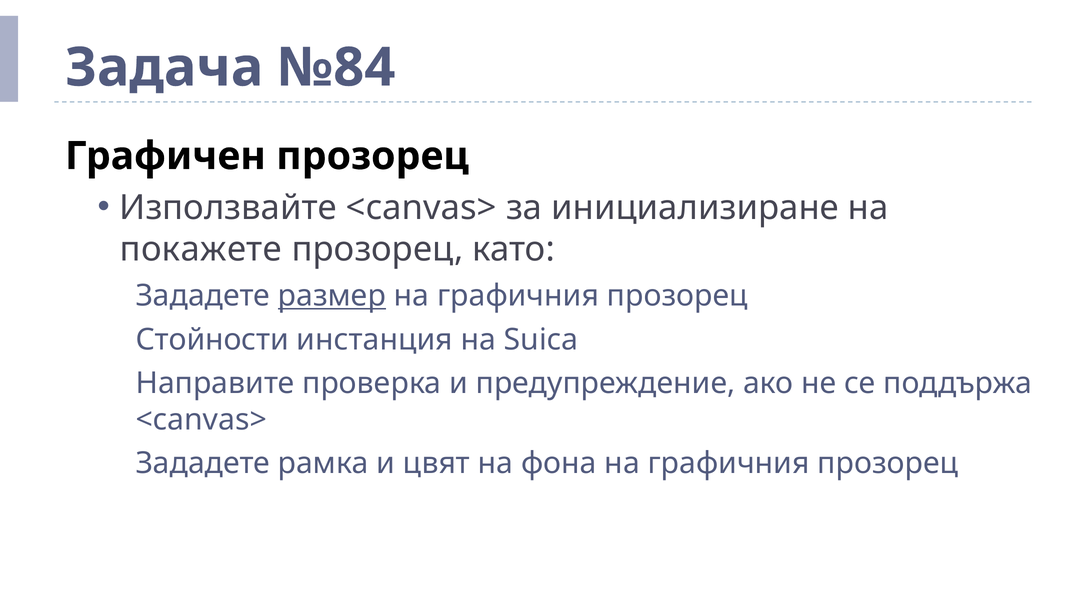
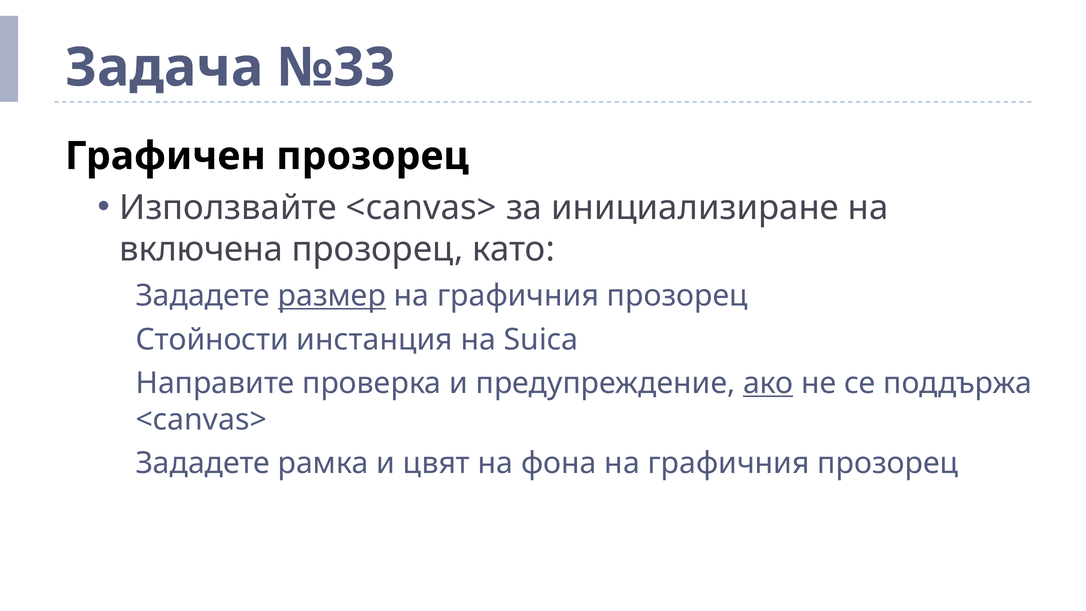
№84: №84 -> №33
покажете: покажете -> включена
ако underline: none -> present
